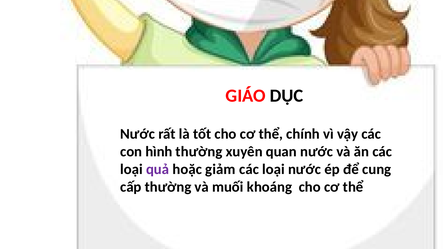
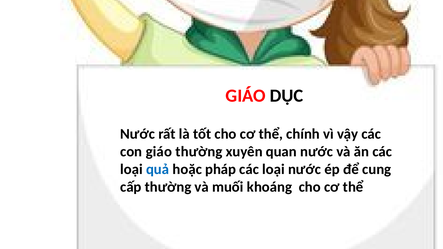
con hình: hình -> giáo
quả colour: purple -> blue
giảm: giảm -> pháp
